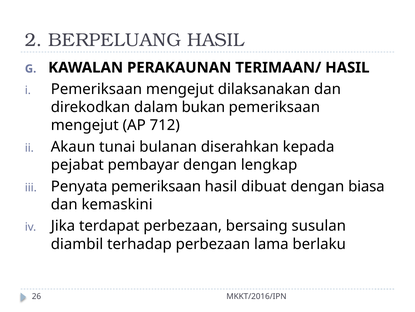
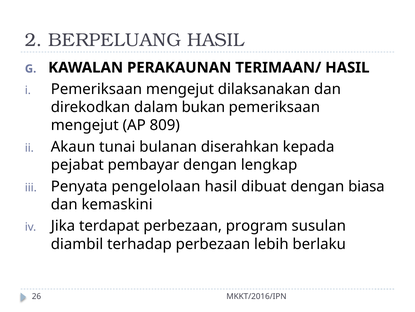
712: 712 -> 809
Penyata pemeriksaan: pemeriksaan -> pengelolaan
bersaing: bersaing -> program
lama: lama -> lebih
